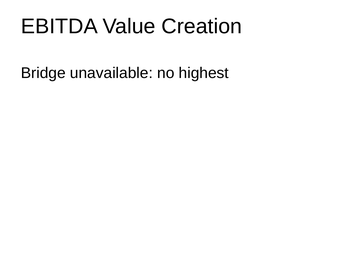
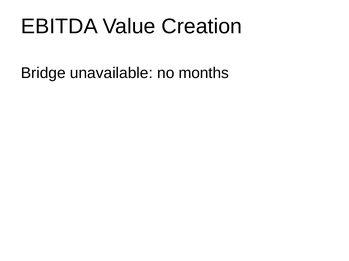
highest: highest -> months
